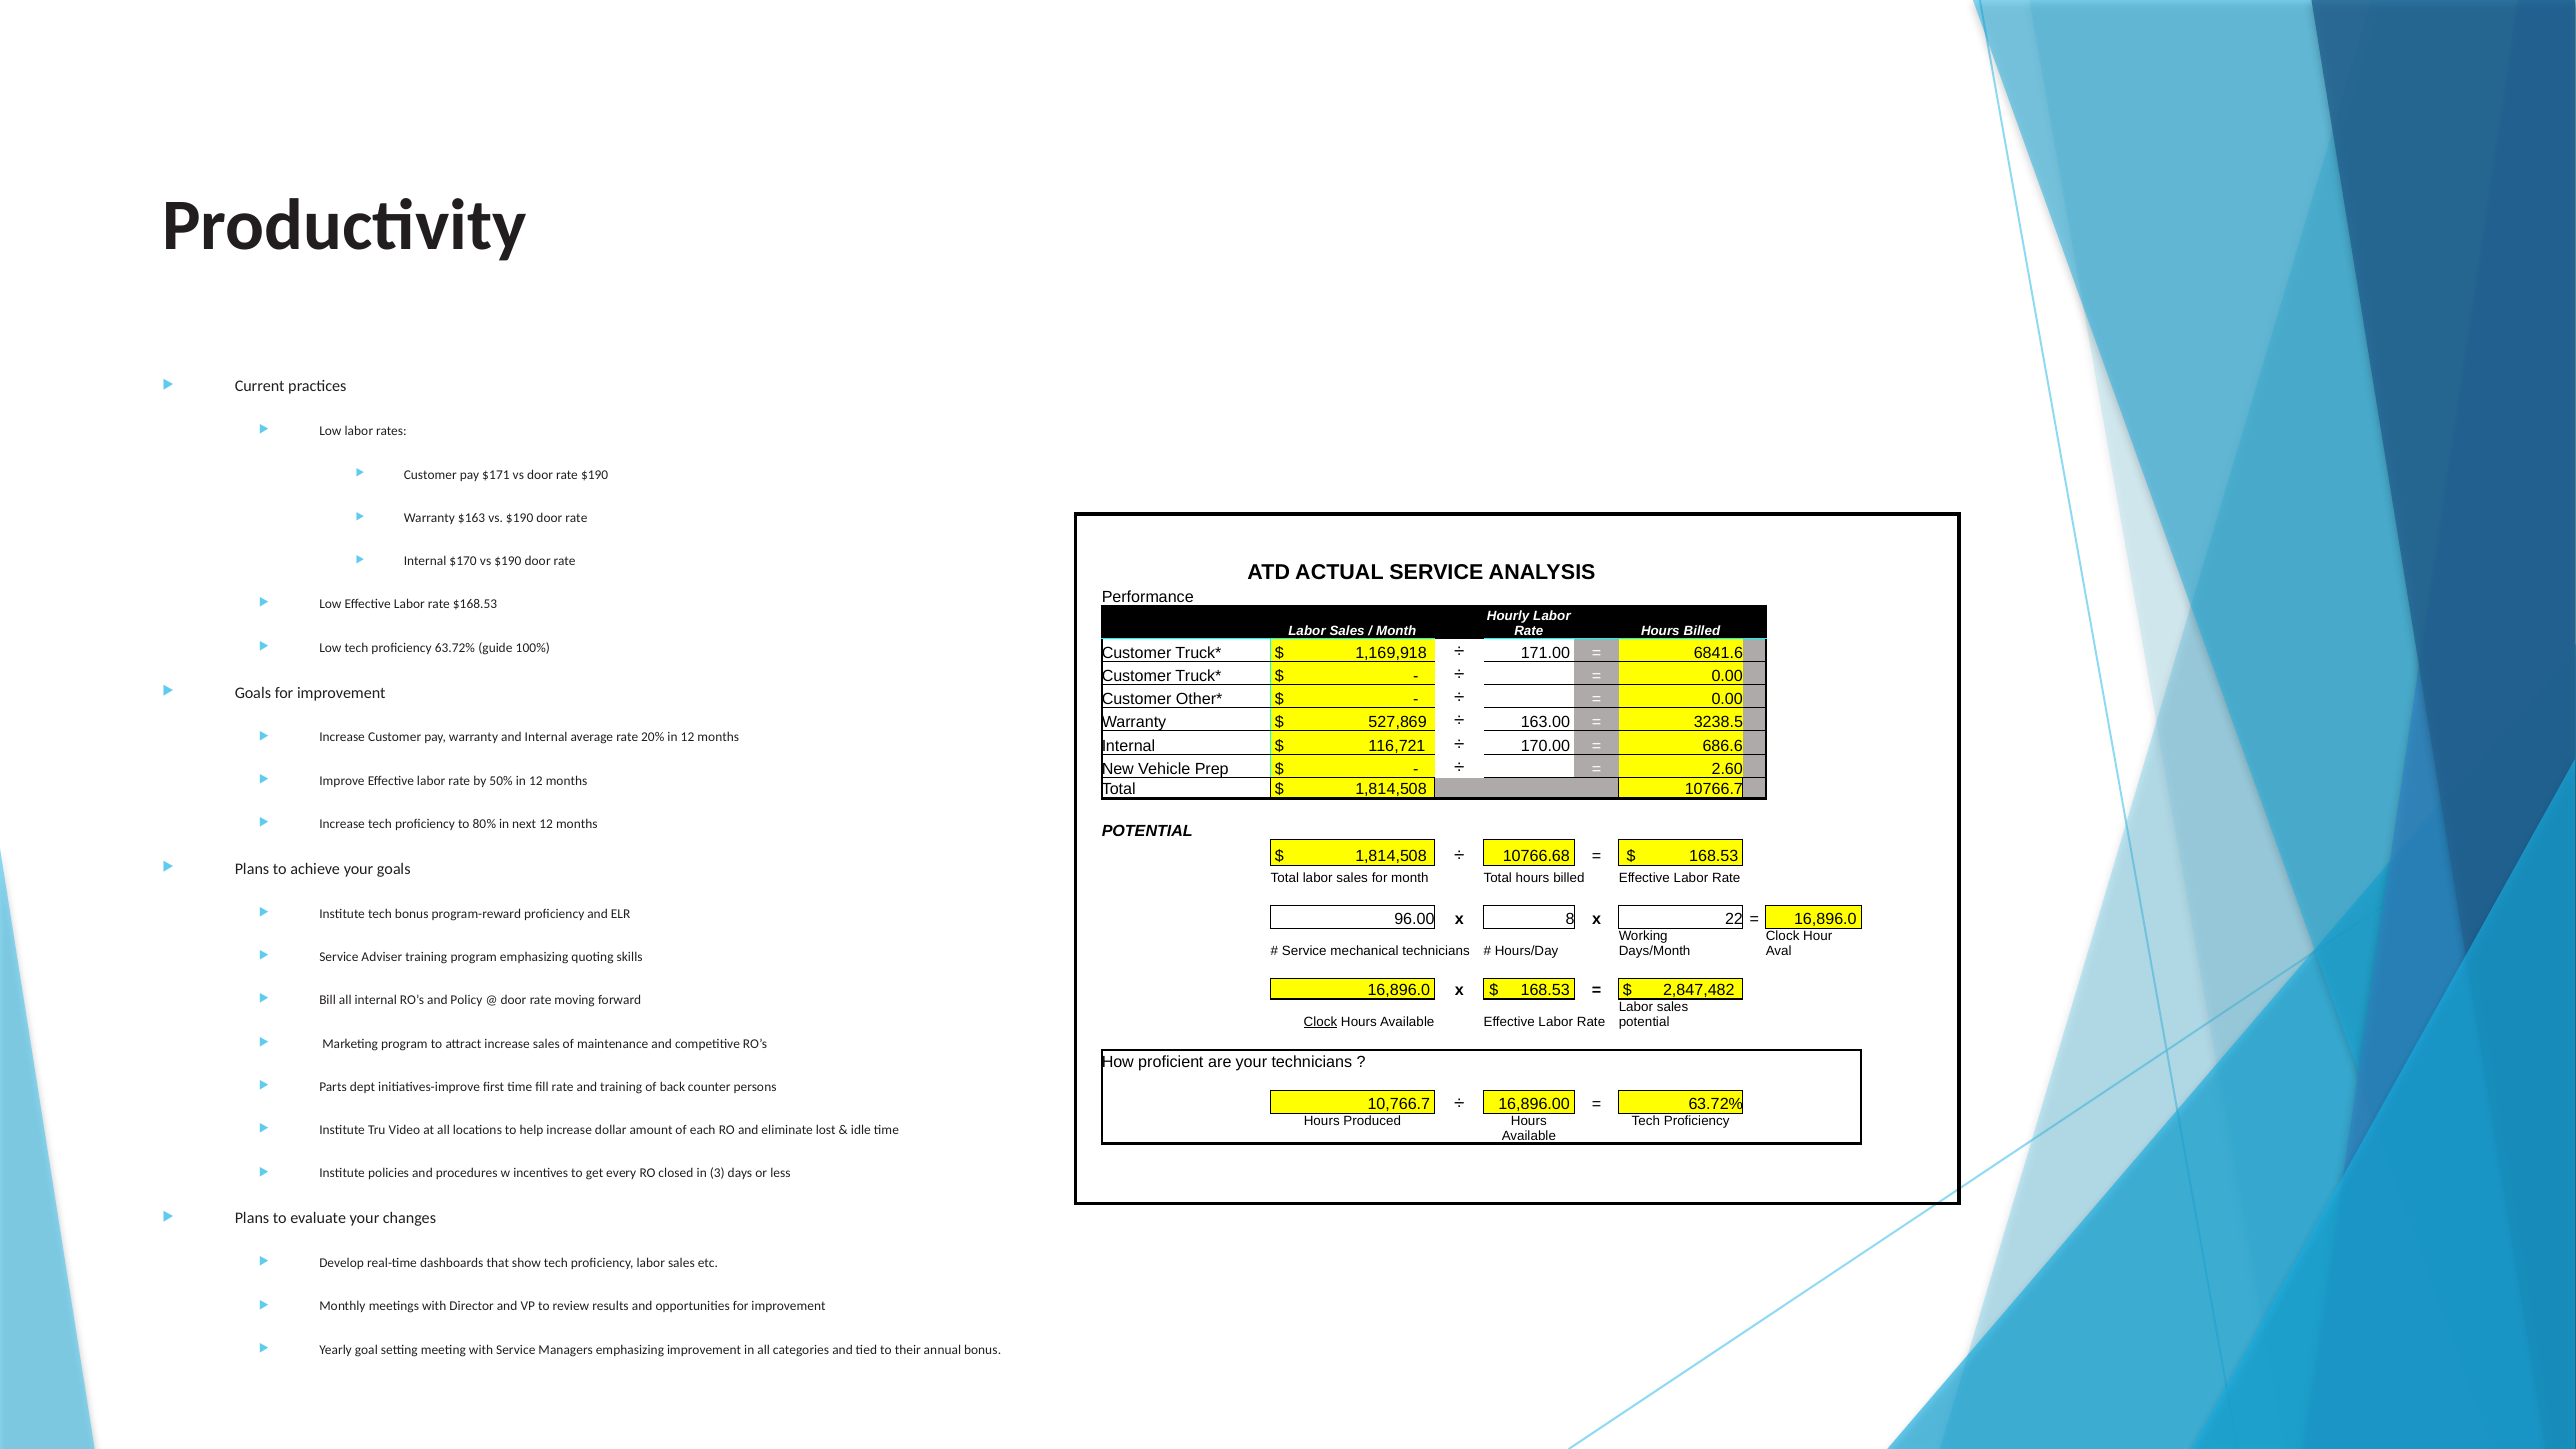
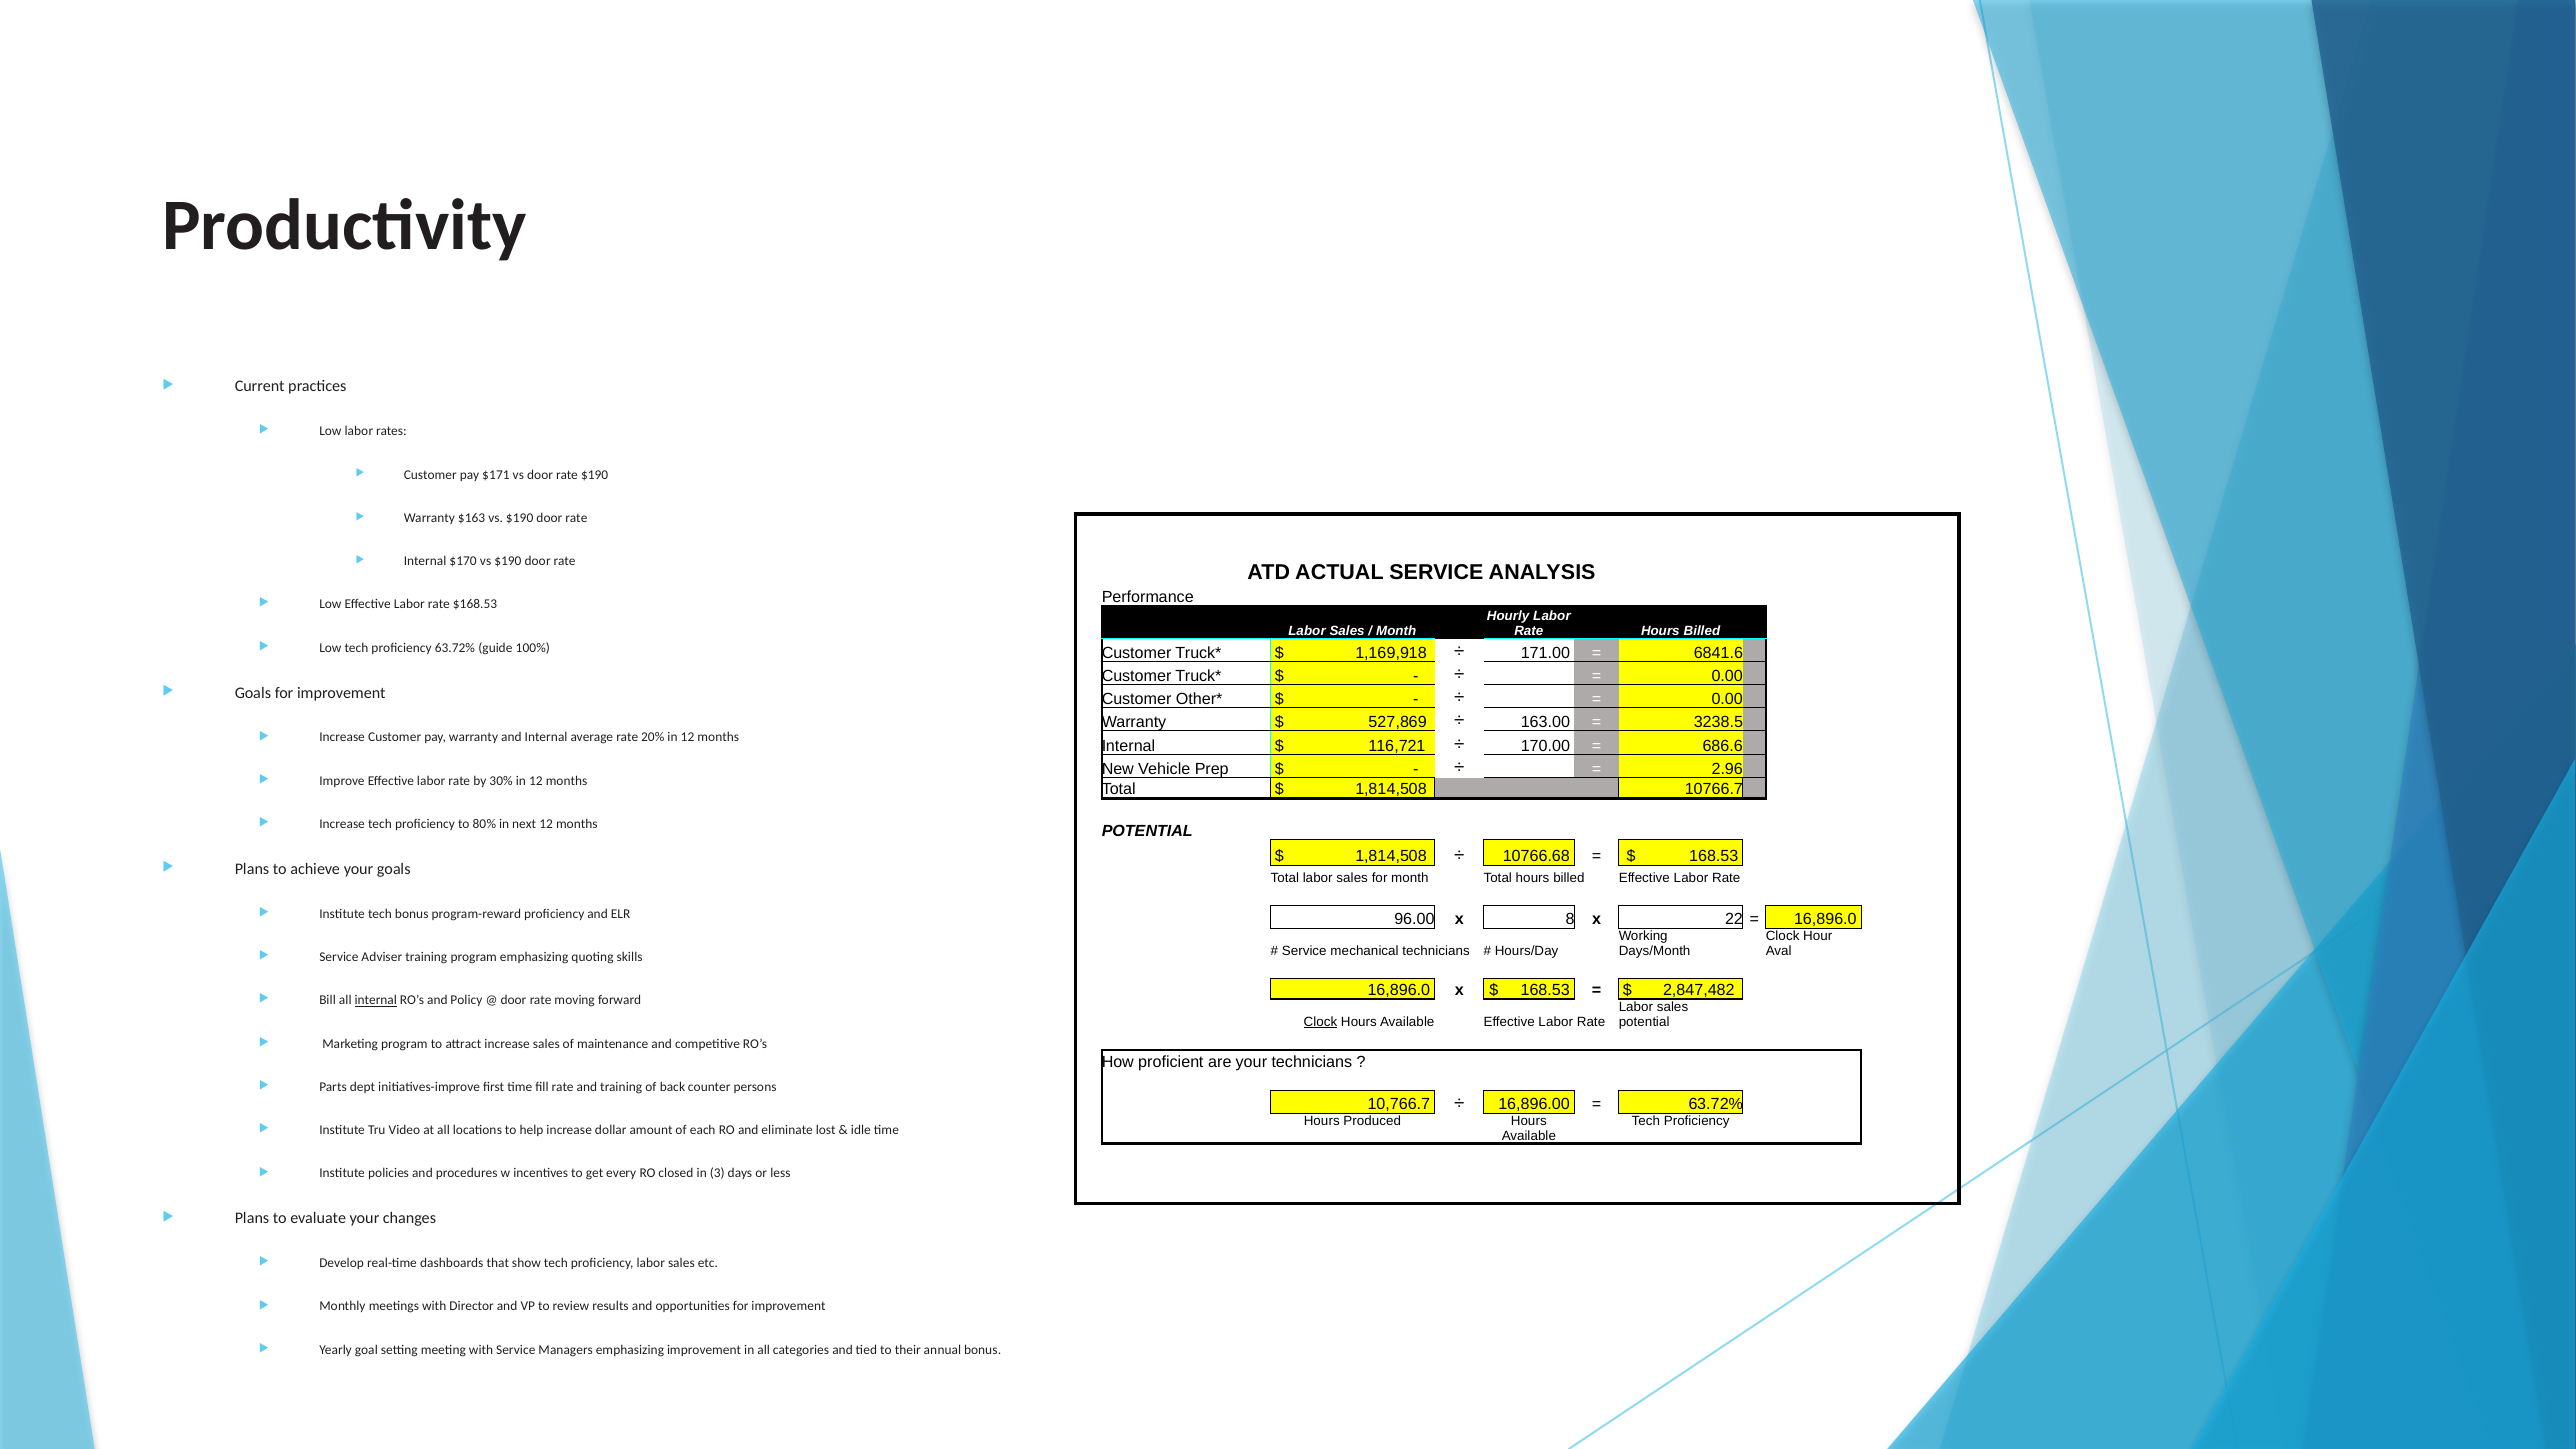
2.60: 2.60 -> 2.96
50%: 50% -> 30%
internal at (376, 1000) underline: none -> present
